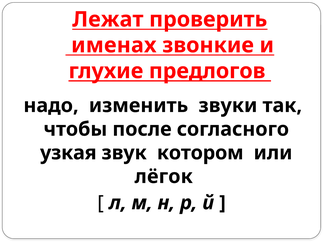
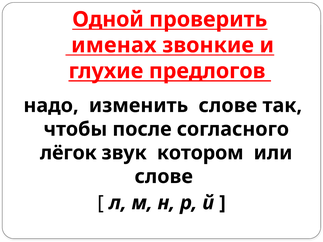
Лежат: Лежат -> Одной
изменить звуки: звуки -> слове
узкая: узкая -> лёгок
лёгок at (164, 177): лёгок -> слове
